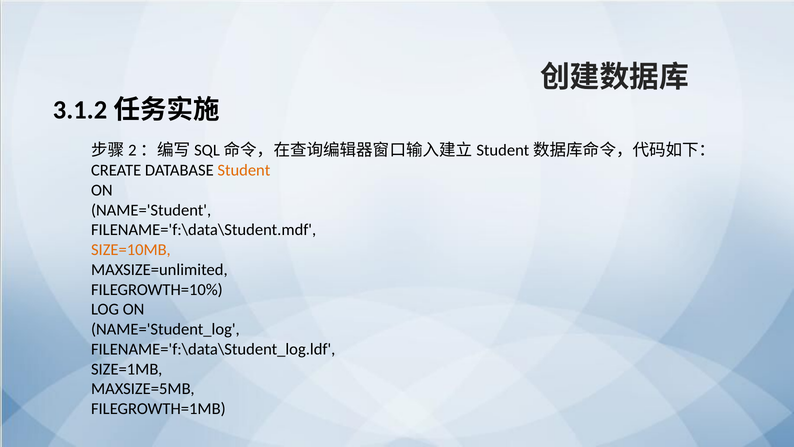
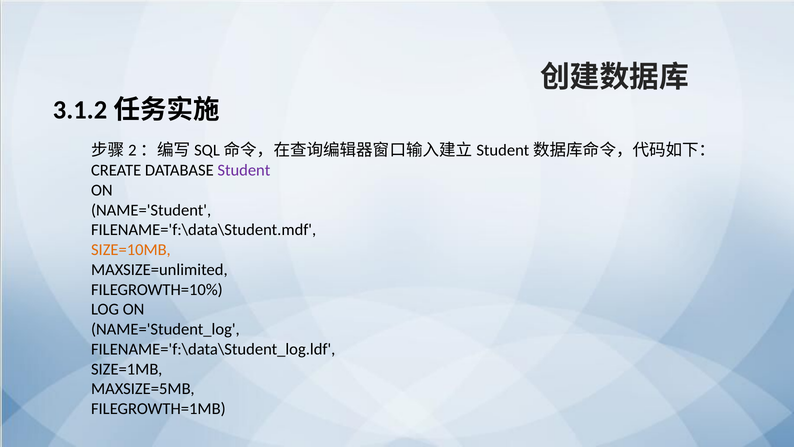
Student colour: orange -> purple
